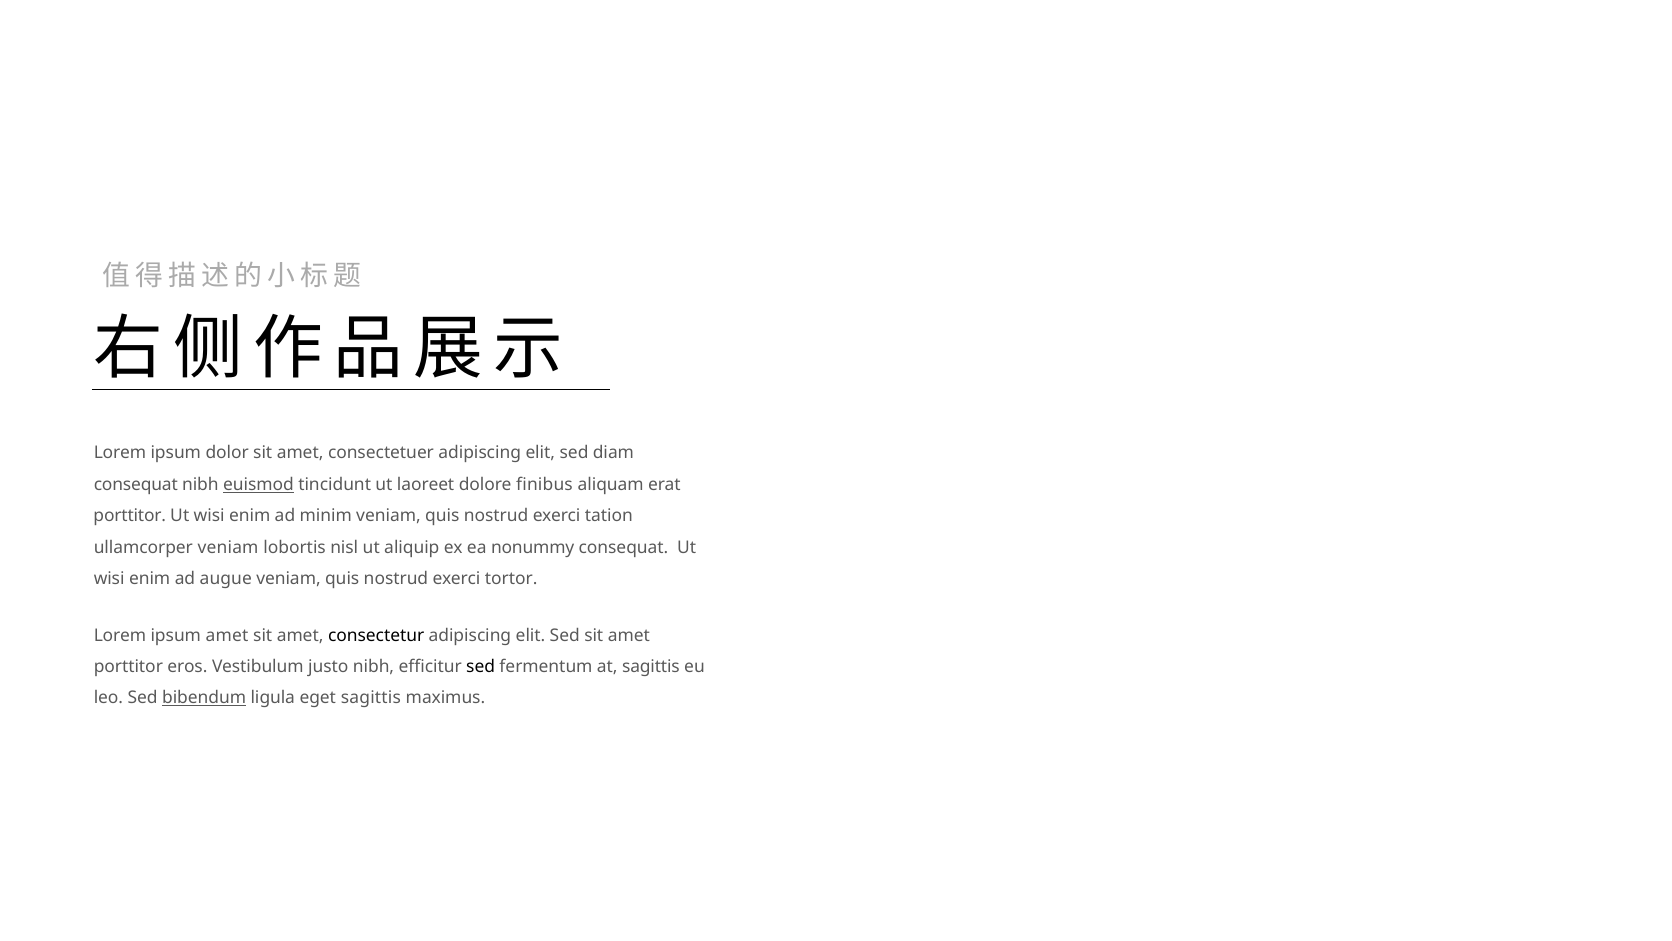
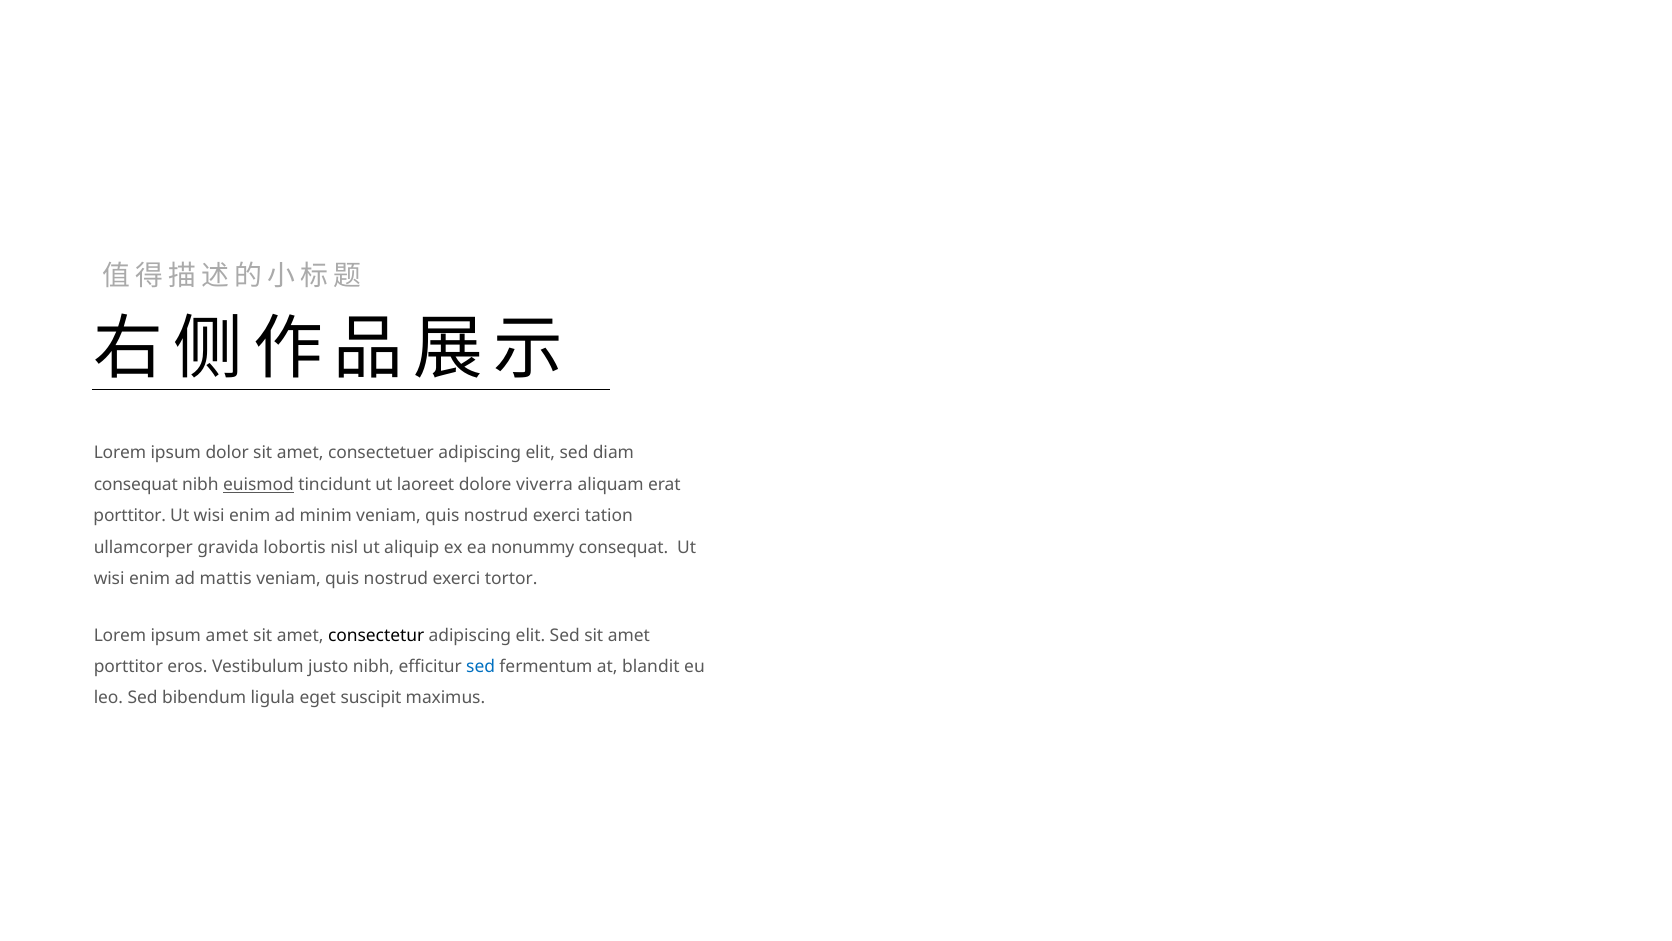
finibus: finibus -> viverra
ullamcorper veniam: veniam -> gravida
augue: augue -> mattis
sed at (481, 666) colour: black -> blue
at sagittis: sagittis -> blandit
bibendum underline: present -> none
eget sagittis: sagittis -> suscipit
